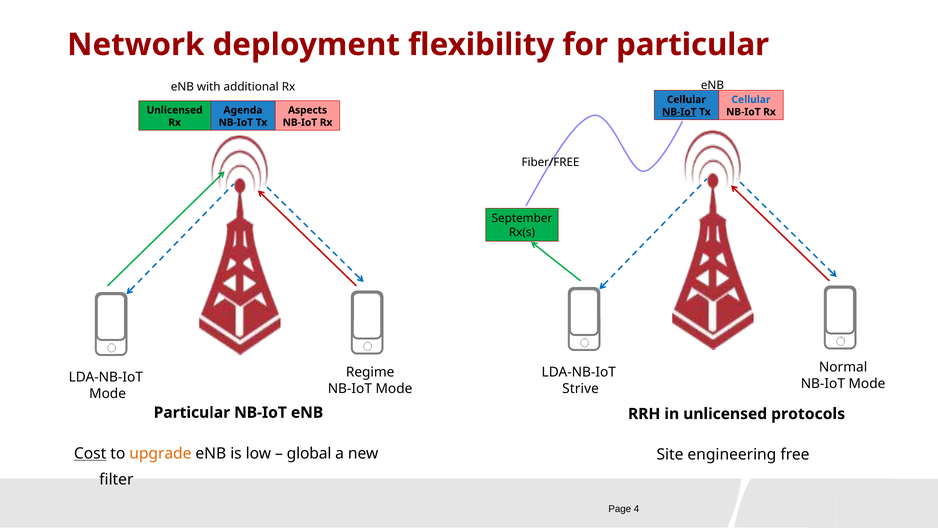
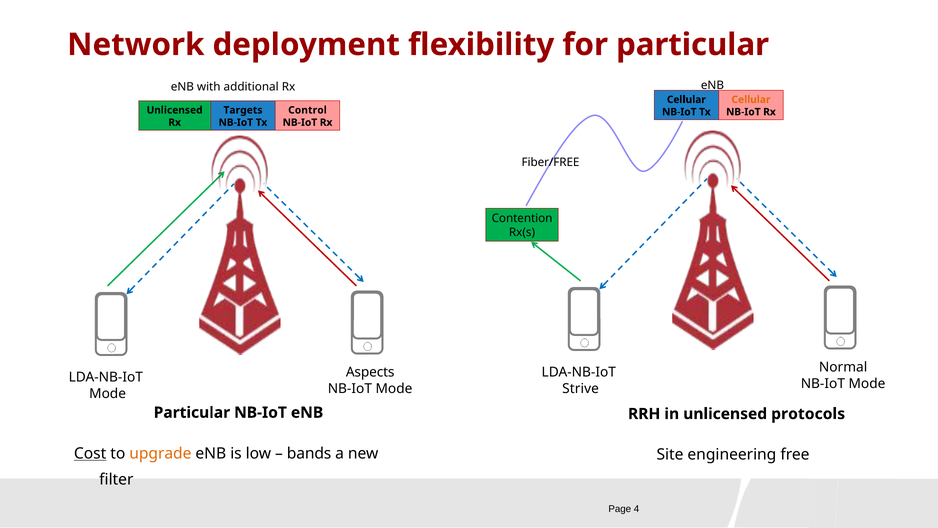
Cellular at (751, 100) colour: blue -> orange
Agenda: Agenda -> Targets
Aspects: Aspects -> Control
NB-IoT at (679, 112) underline: present -> none
September: September -> Contention
Regime: Regime -> Aspects
global: global -> bands
